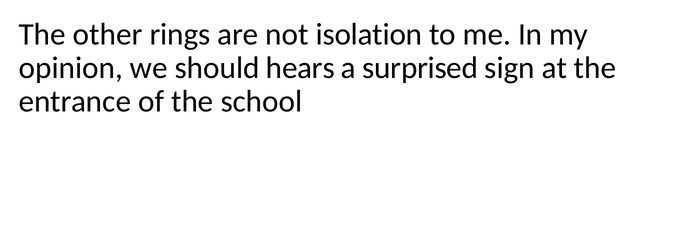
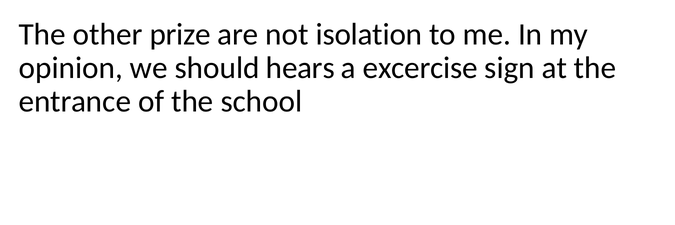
rings: rings -> prize
surprised: surprised -> excercise
